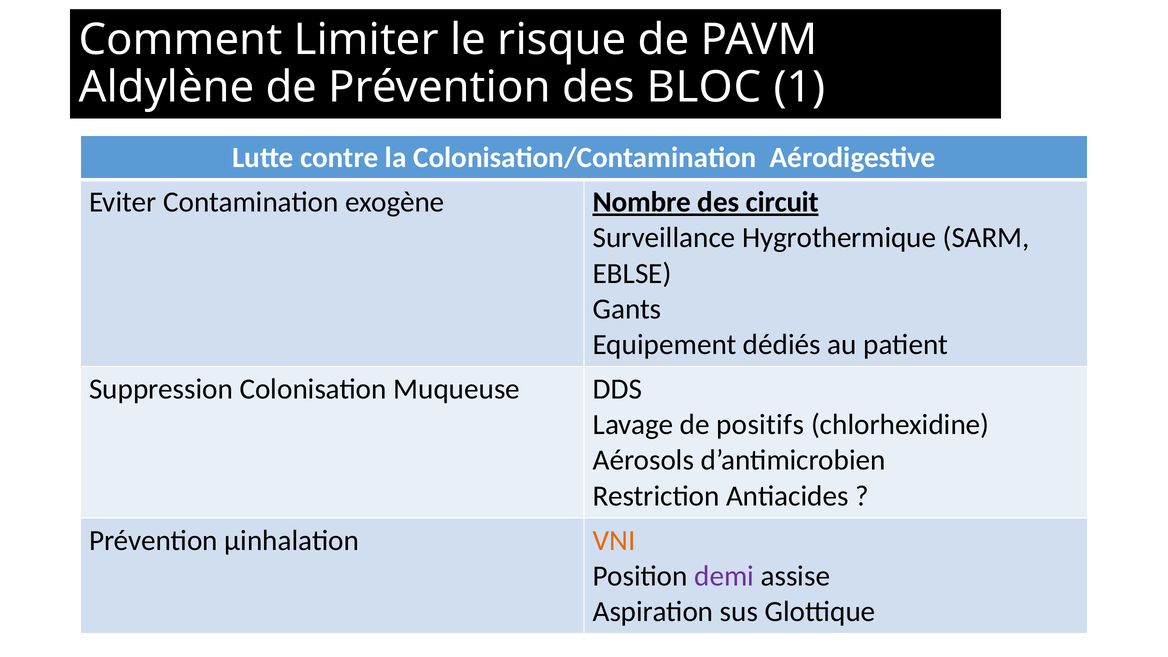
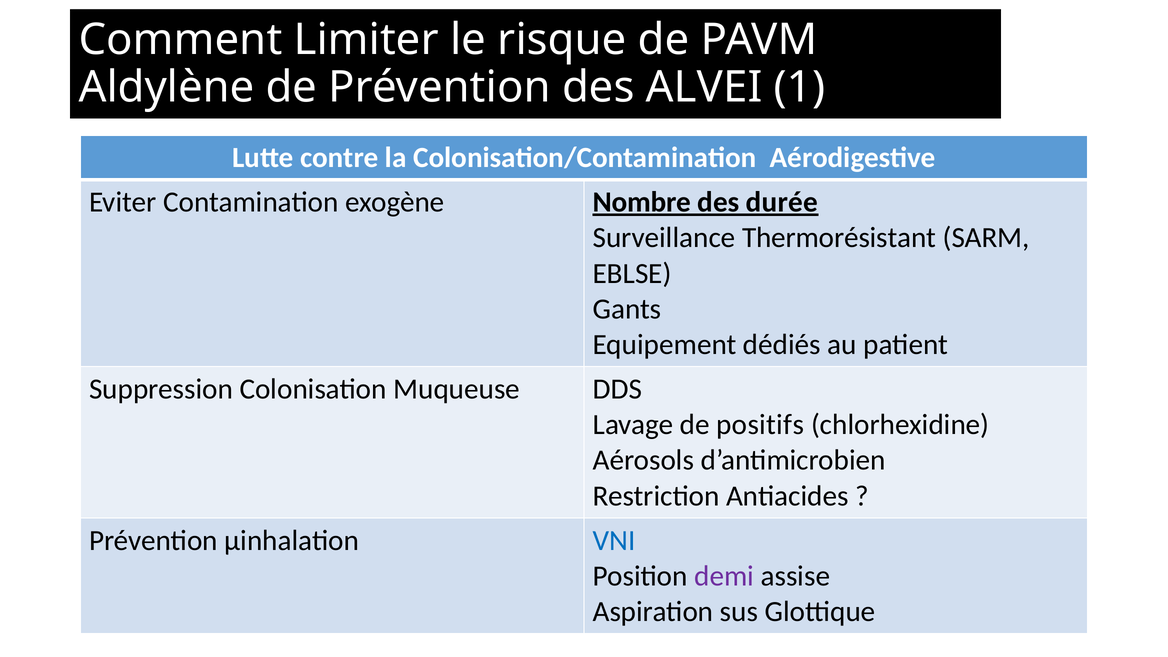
BLOC: BLOC -> ALVEI
circuit: circuit -> durée
Hygrothermique: Hygrothermique -> Thermorésistant
VNI colour: orange -> blue
